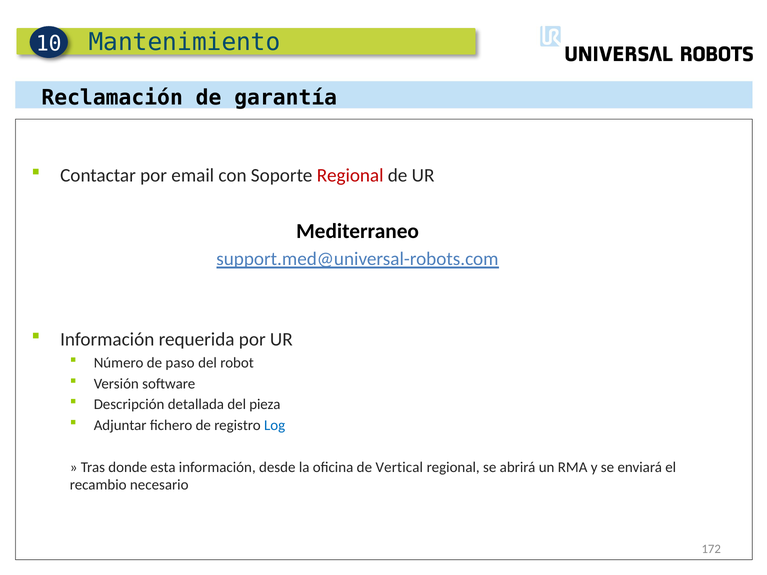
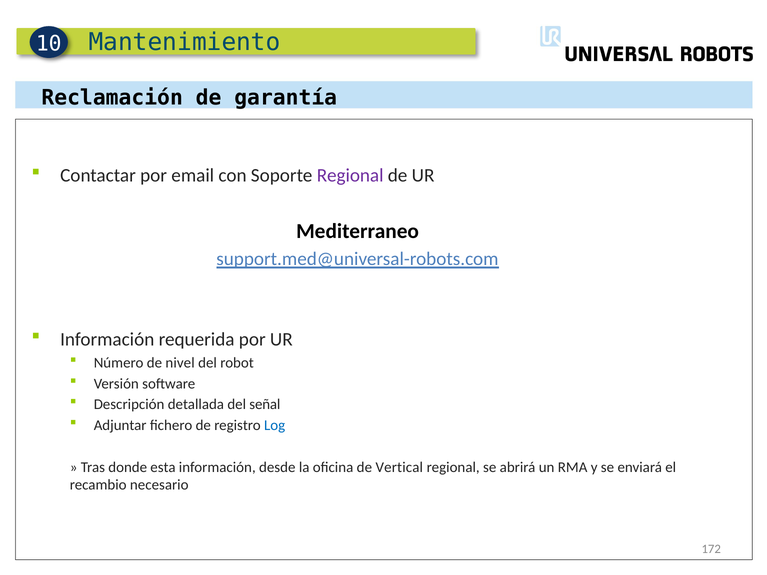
Regional at (350, 176) colour: red -> purple
paso: paso -> nivel
pieza: pieza -> señal
